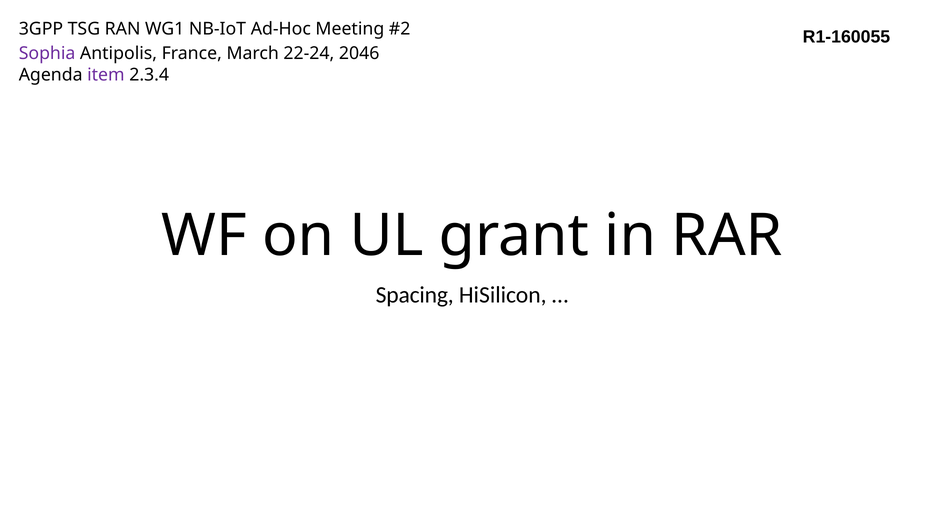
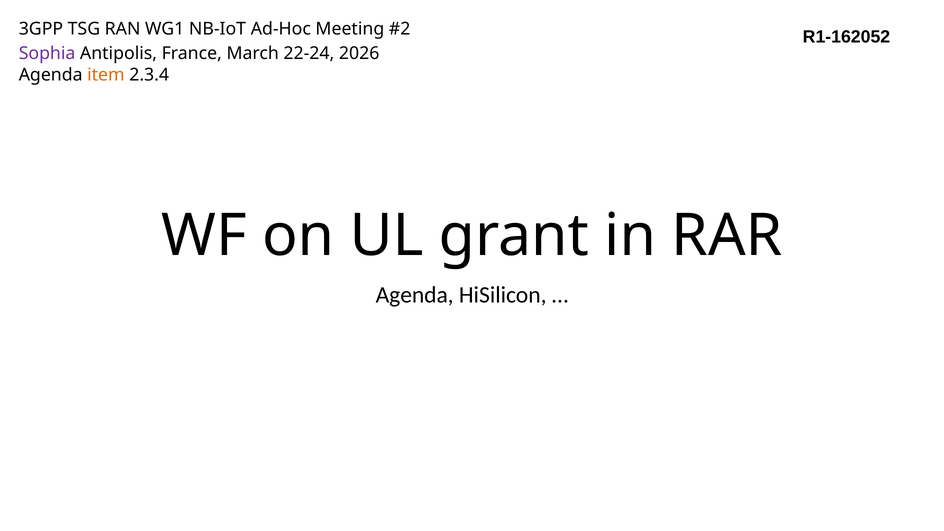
R1-160055: R1-160055 -> R1-162052
2046: 2046 -> 2026
item colour: purple -> orange
Spacing at (415, 295): Spacing -> Agenda
